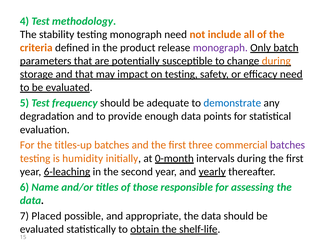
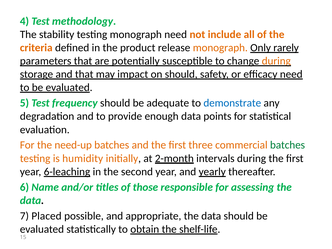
monograph at (220, 48) colour: purple -> orange
batch: batch -> rarely
on testing: testing -> should
titles-up: titles-up -> need-up
batches at (288, 145) colour: purple -> green
0-month: 0-month -> 2-month
